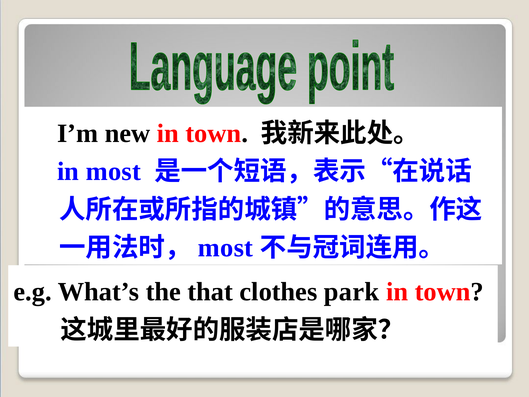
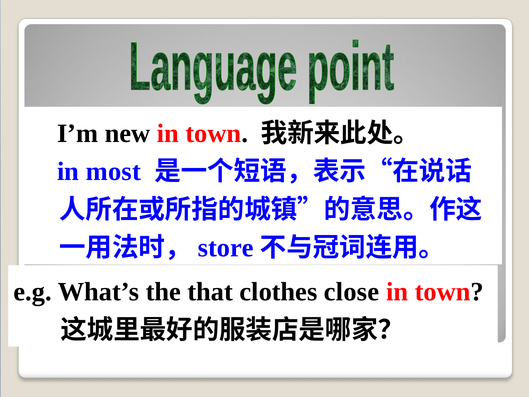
most at (226, 248): most -> store
park: park -> close
